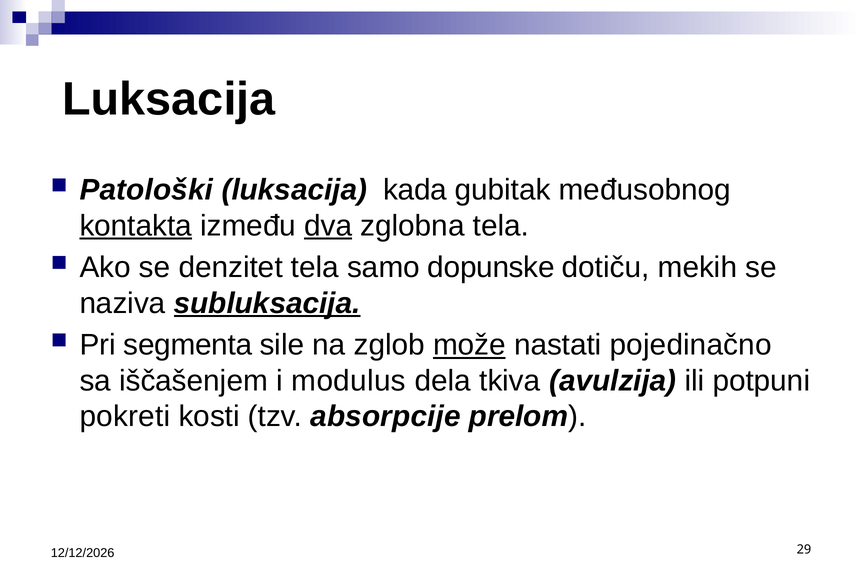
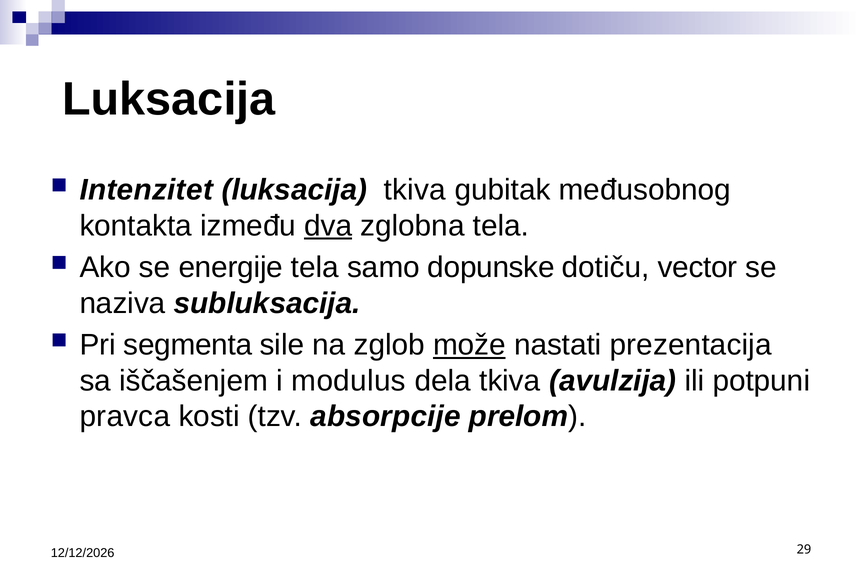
Patološki: Patološki -> Intenzitet
luksacija kada: kada -> tkiva
kontakta underline: present -> none
denzitet: denzitet -> energije
mekih: mekih -> vector
subluksacija underline: present -> none
pojedinačno: pojedinačno -> prezentacija
pokreti: pokreti -> pravca
